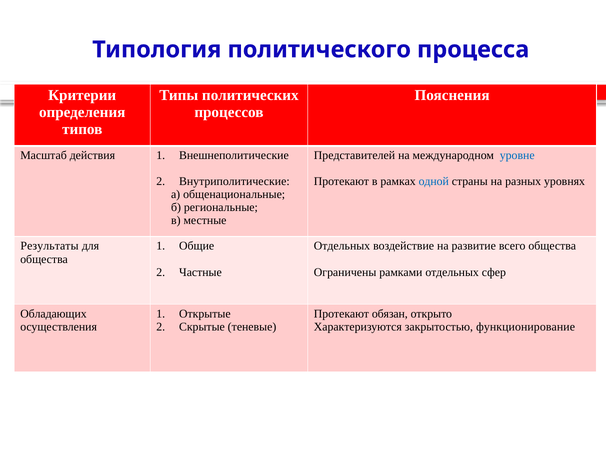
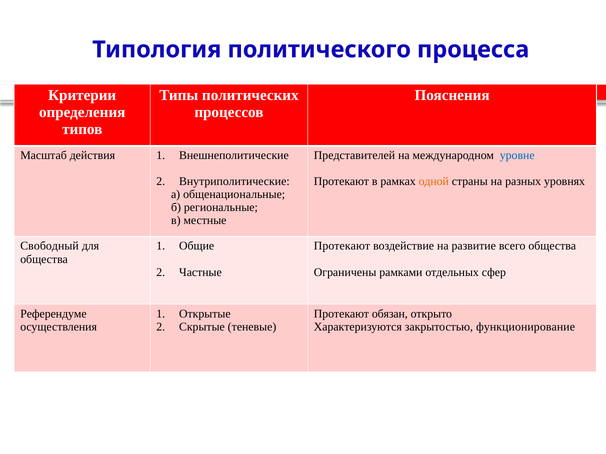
одной colour: blue -> orange
Результаты: Результаты -> Свободный
Отдельных at (342, 246): Отдельных -> Протекают
Обладающих: Обладающих -> Референдуме
